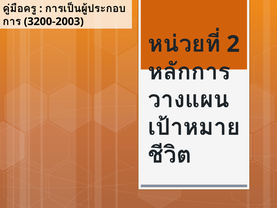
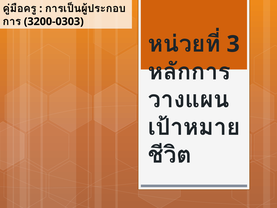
3200-2003: 3200-2003 -> 3200-0303
2: 2 -> 3
